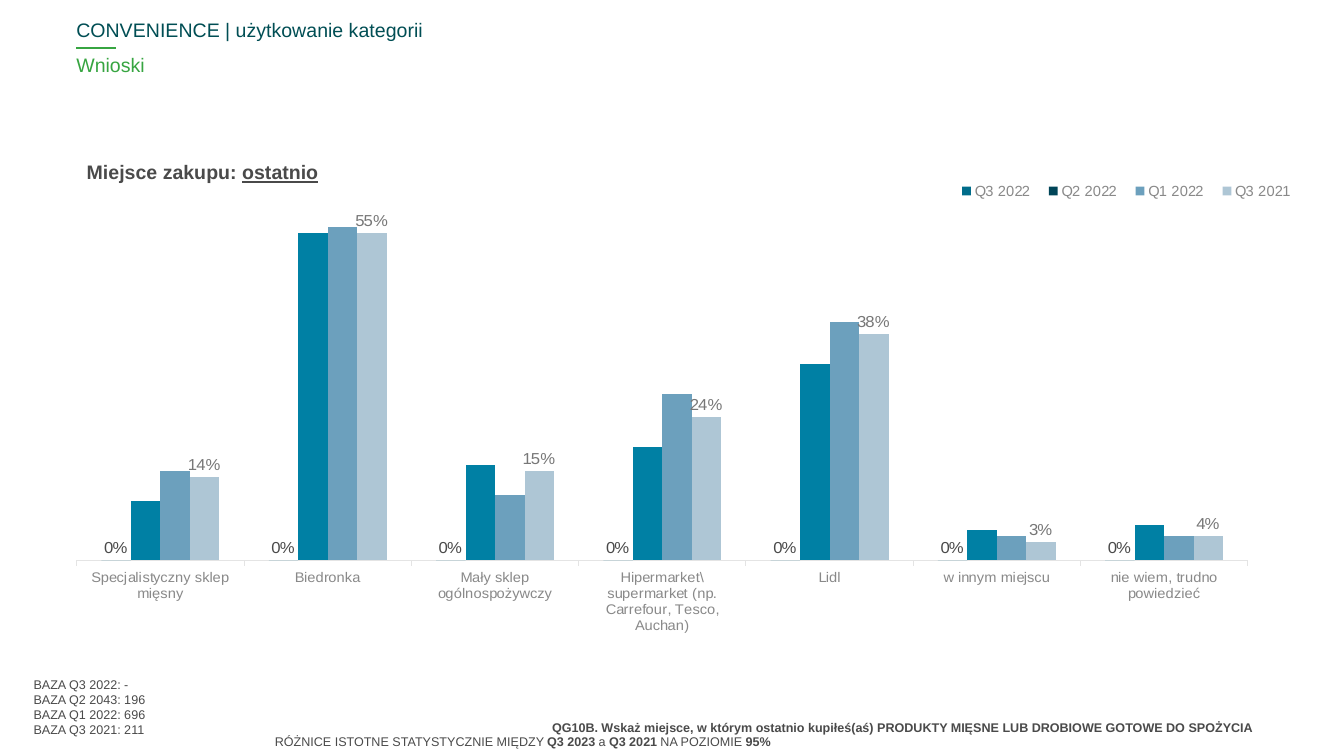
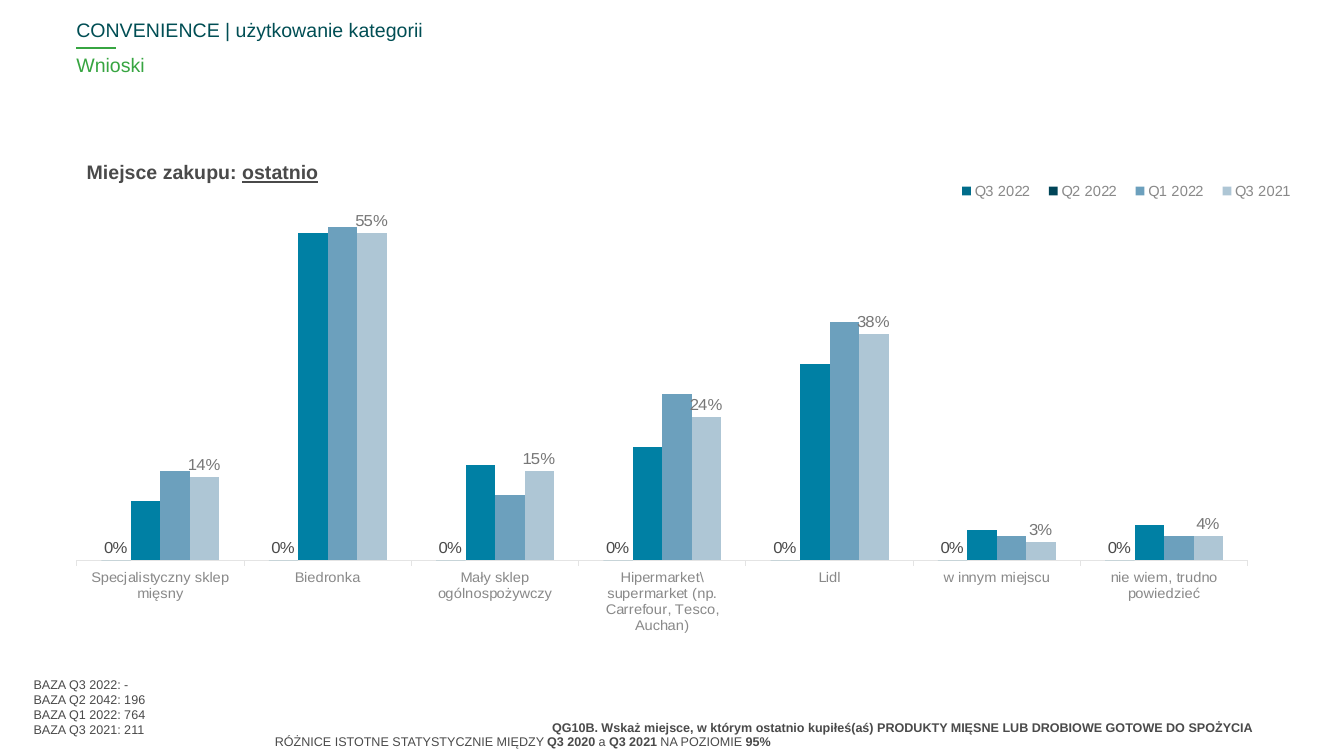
2043: 2043 -> 2042
696: 696 -> 764
2023: 2023 -> 2020
